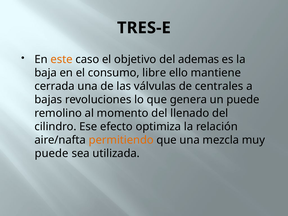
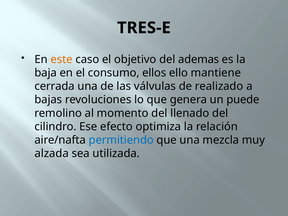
libre: libre -> ellos
centrales: centrales -> realizado
permitiendo colour: orange -> blue
puede at (52, 153): puede -> alzada
